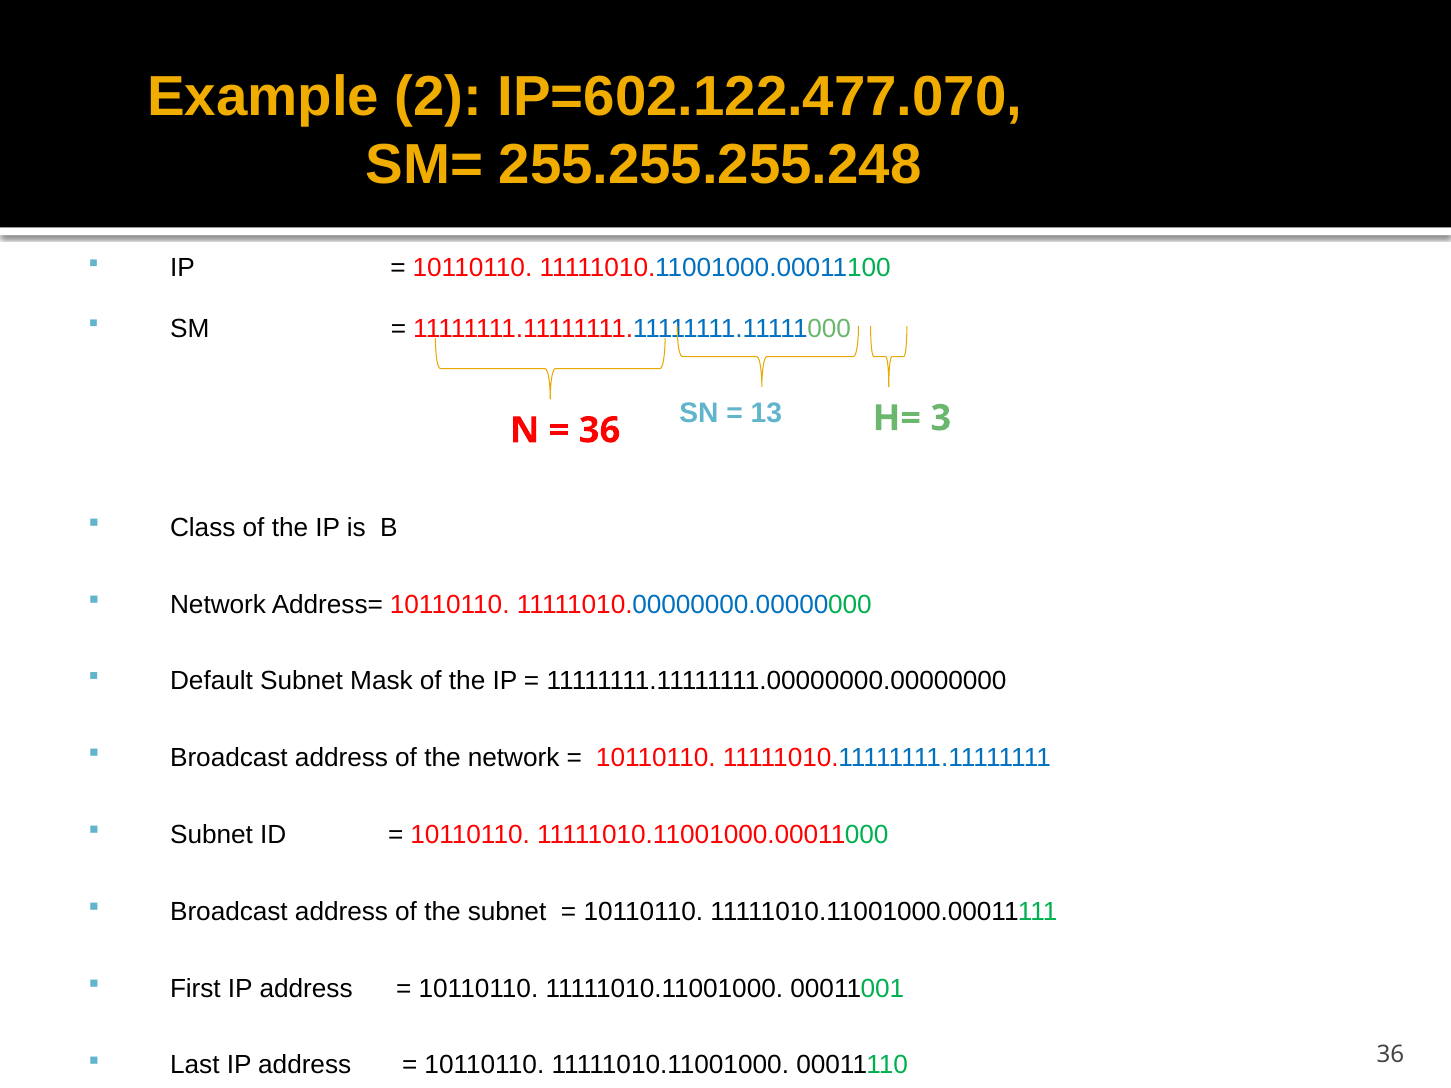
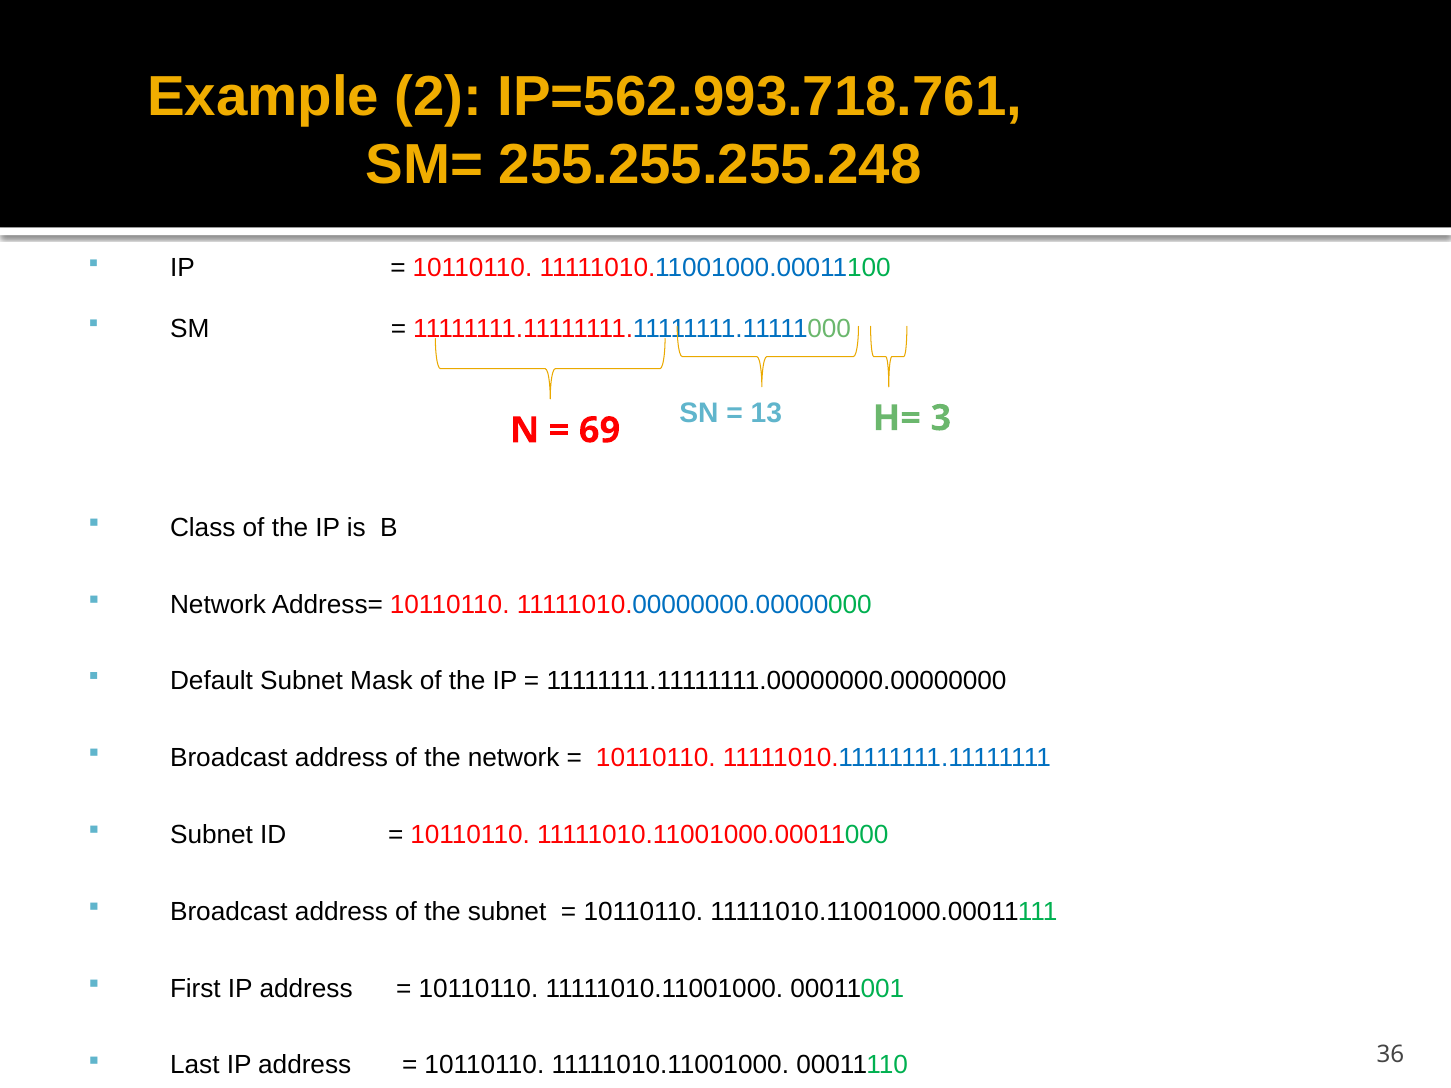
IP=602.122.477.070: IP=602.122.477.070 -> IP=562.993.718.761
36 at (600, 430): 36 -> 69
